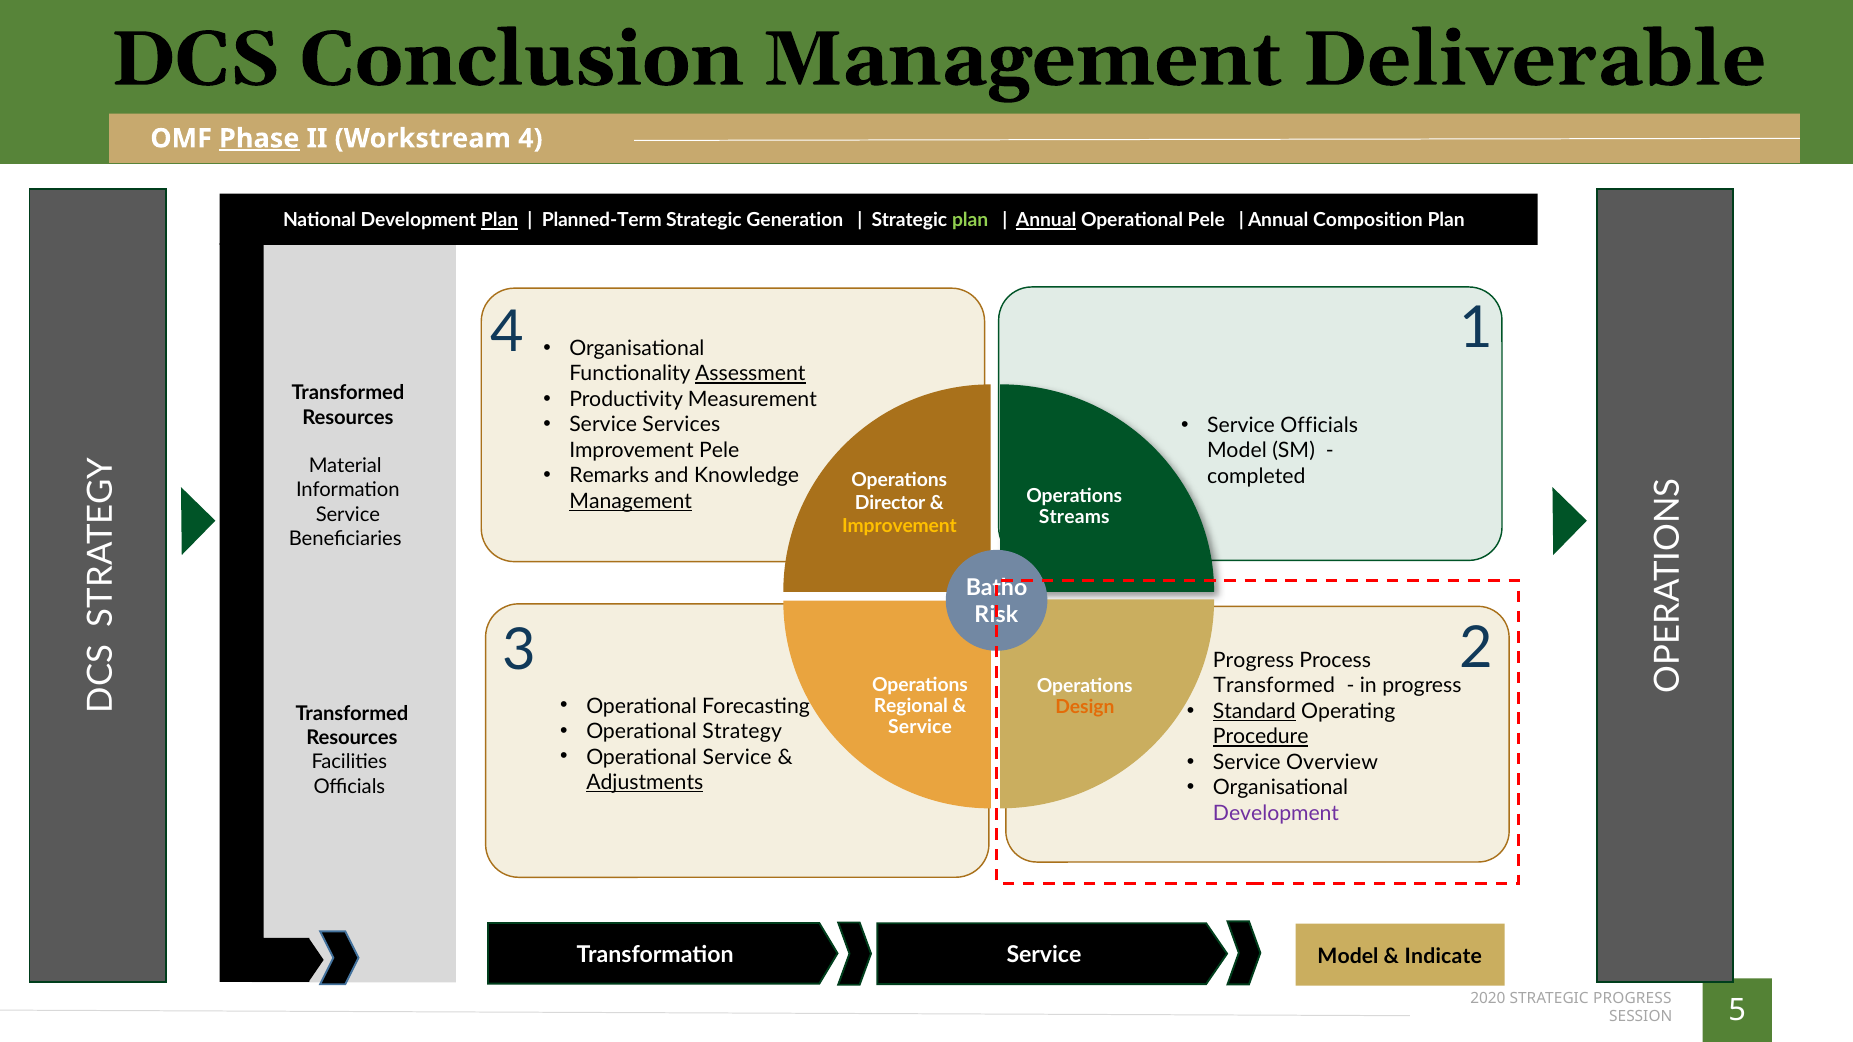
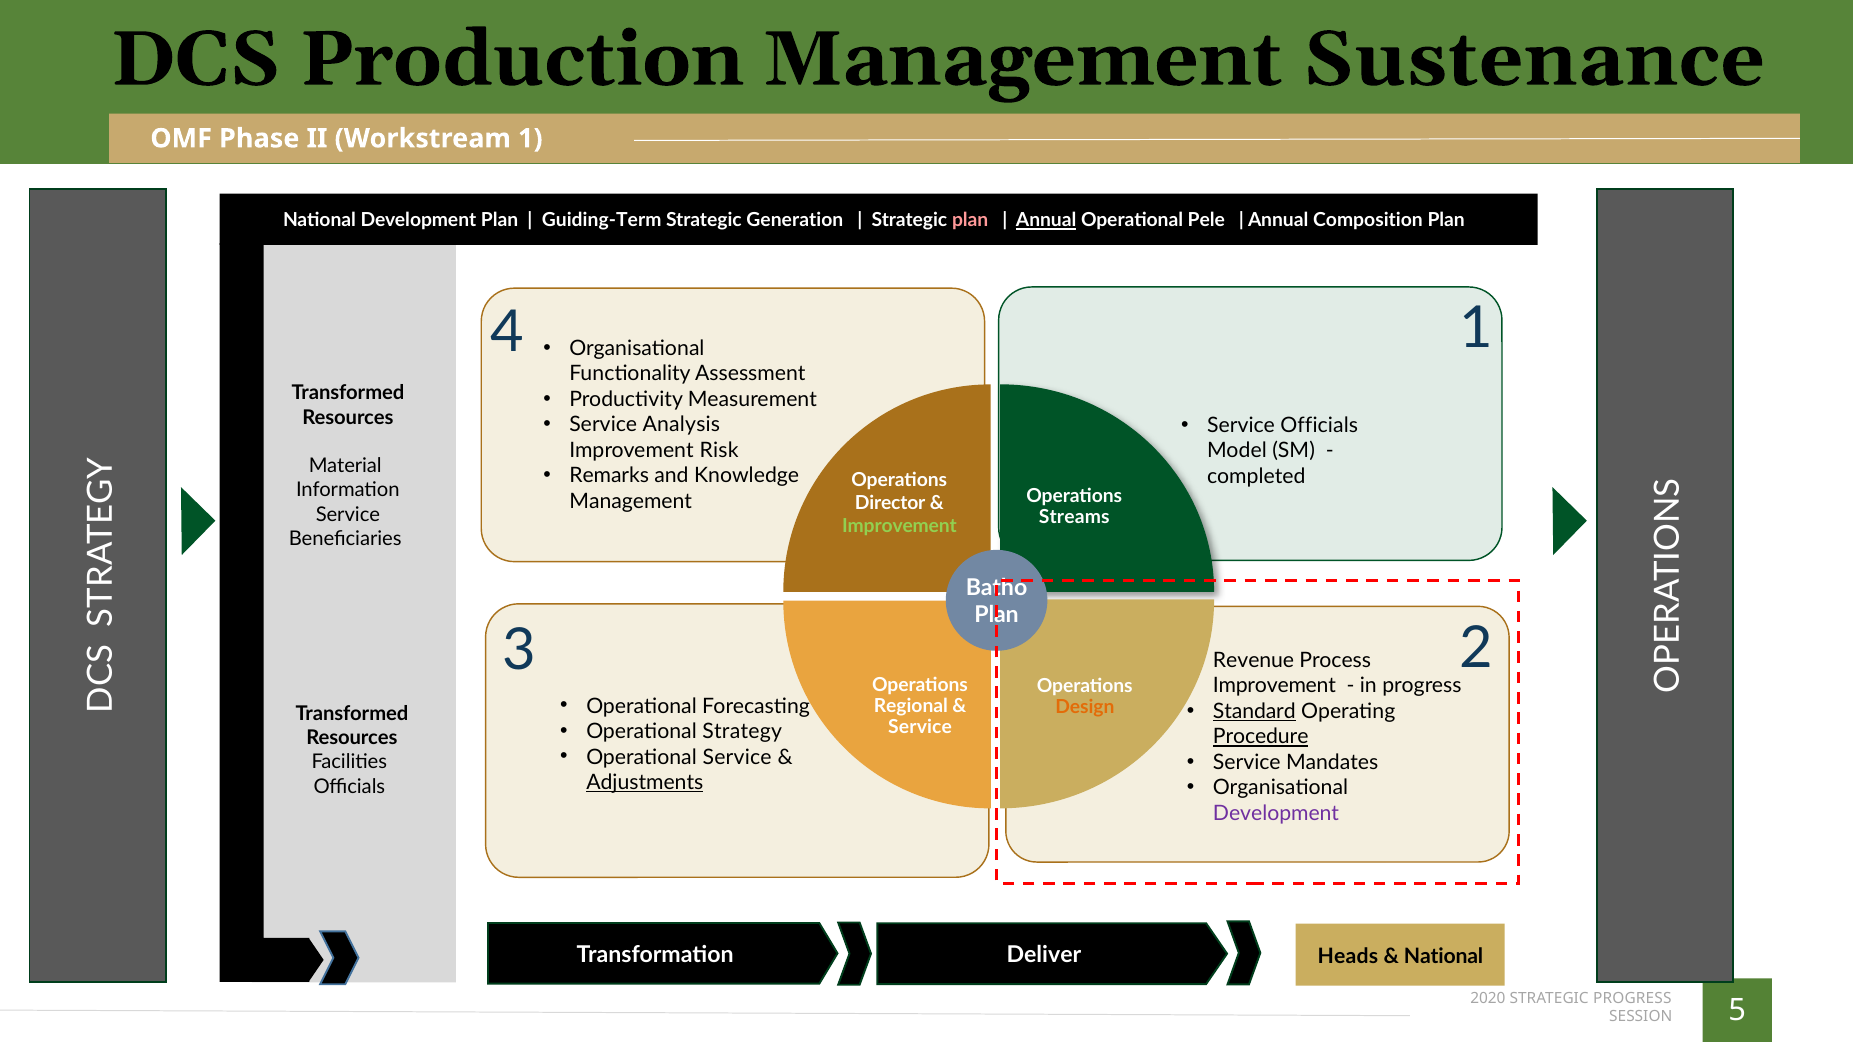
Conclusion: Conclusion -> Production
Deliverable: Deliverable -> Sustenance
Phase underline: present -> none
Workstream 4: 4 -> 1
Plan at (499, 221) underline: present -> none
Planned-Term: Planned-Term -> Guiding-Term
plan at (970, 221) colour: light green -> pink
Assessment underline: present -> none
Services: Services -> Analysis
Improvement Pele: Pele -> Risk
Management at (631, 501) underline: present -> none
Improvement at (899, 526) colour: yellow -> light green
Risk at (996, 616): Risk -> Plan
Progress at (1254, 661): Progress -> Revenue
Transformed at (1274, 686): Transformed -> Improvement
Overview: Overview -> Mandates
Transformation Service: Service -> Deliver
Model at (1348, 956): Model -> Heads
Indicate at (1443, 956): Indicate -> National
